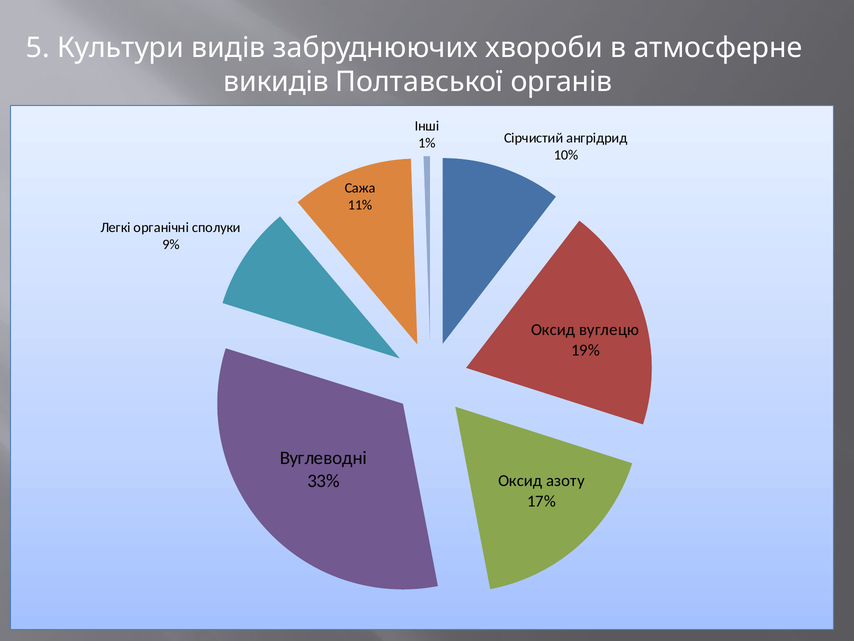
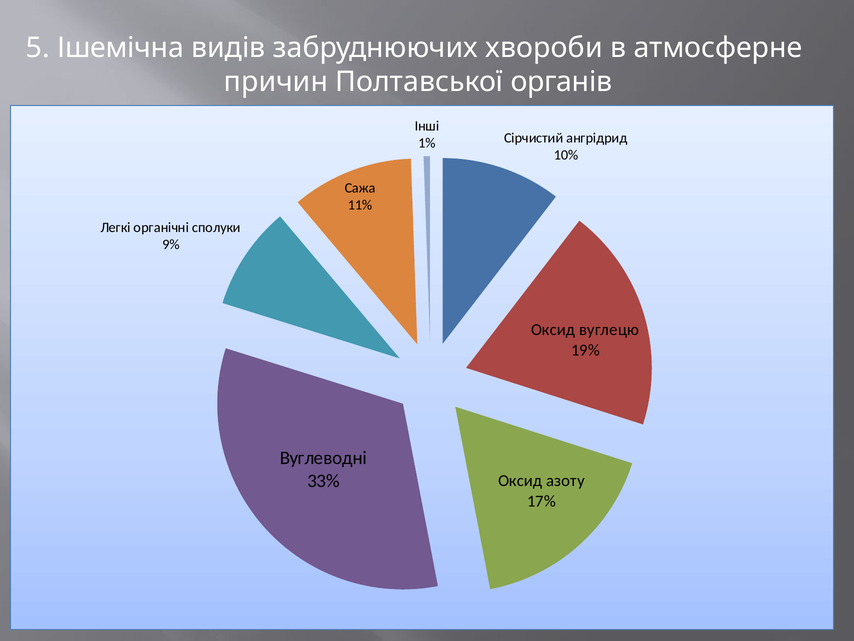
Культури: Культури -> Ішемічна
викидів: викидів -> причин
